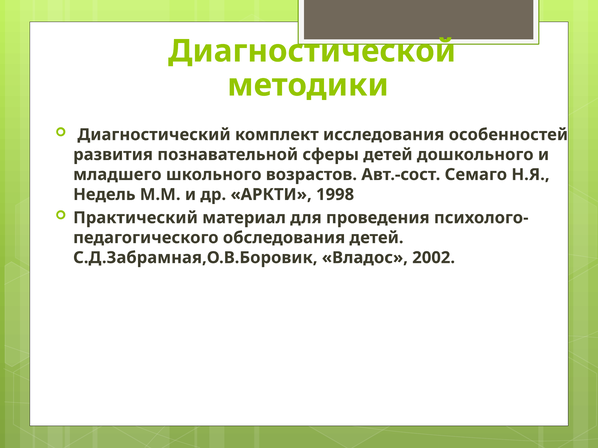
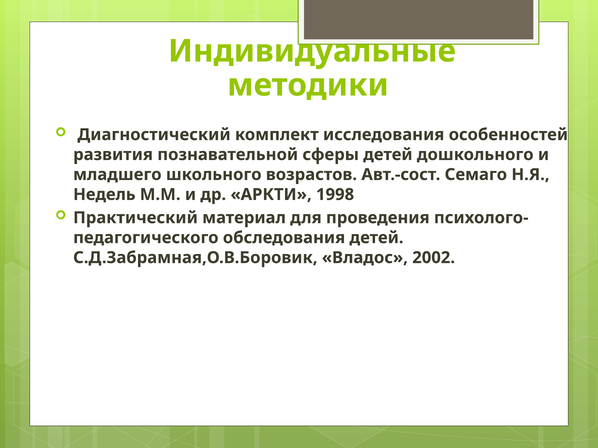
Диагностической: Диагностической -> Индивидуальные
